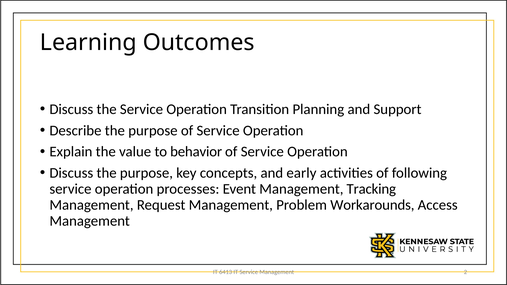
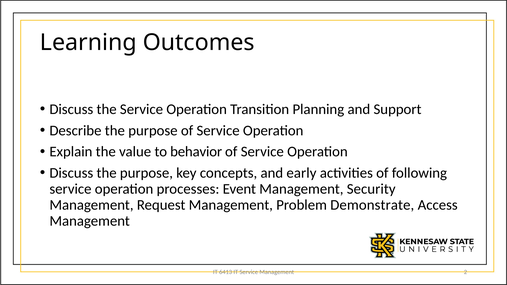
Tracking: Tracking -> Security
Workarounds: Workarounds -> Demonstrate
